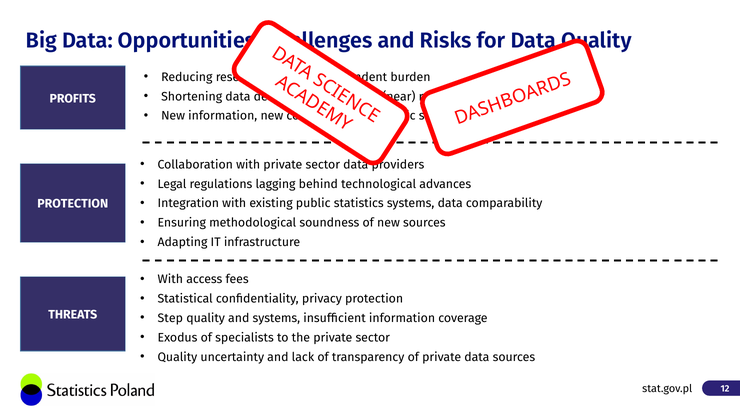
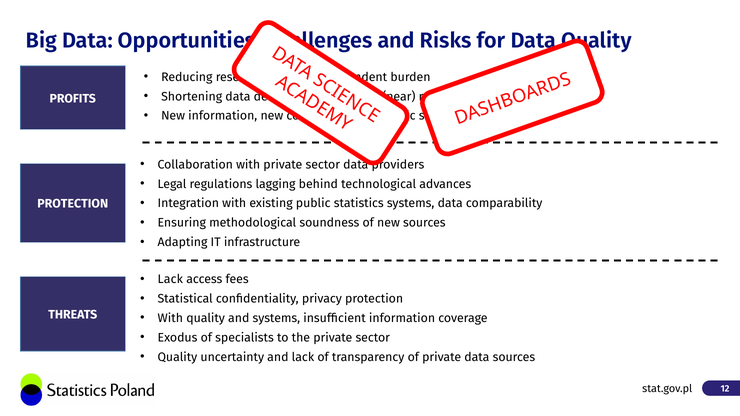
With at (170, 279): With -> Lack
Step at (170, 318): Step -> With
